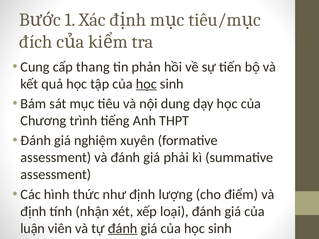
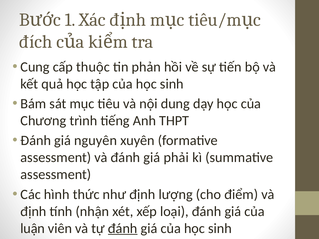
thang: thang -> thuộc
học at (146, 84) underline: present -> none
nghiệm: nghiệm -> nguyên
